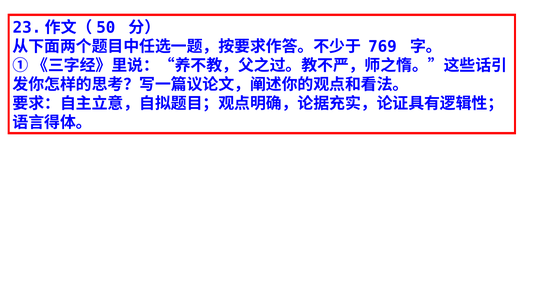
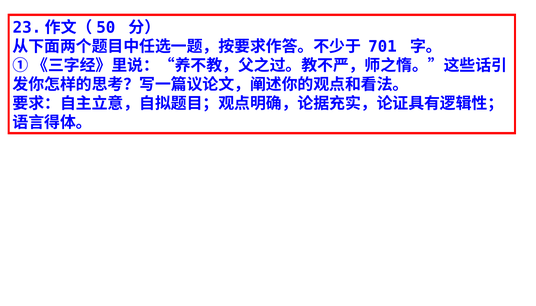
769: 769 -> 701
